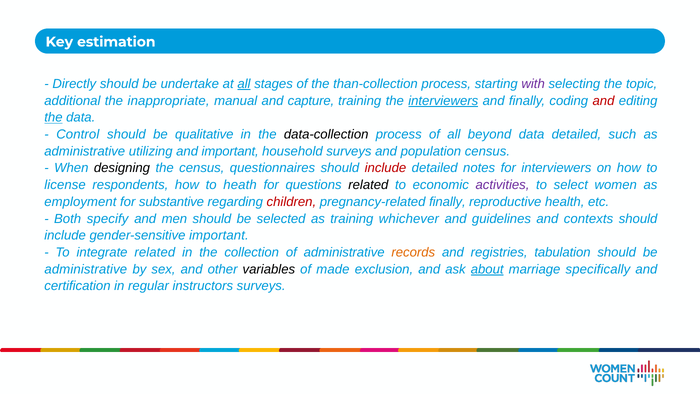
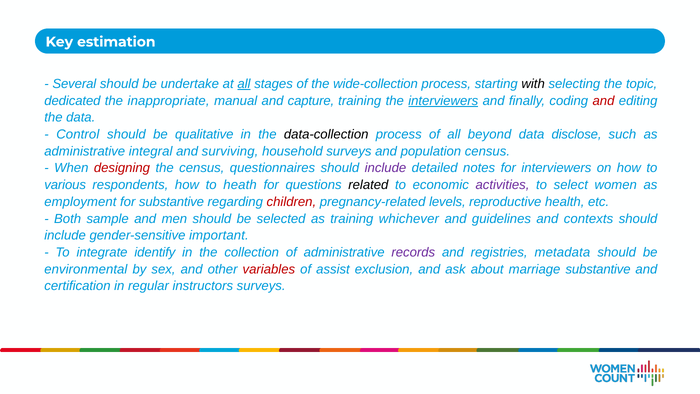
Directly: Directly -> Several
than-collection: than-collection -> wide-collection
with colour: purple -> black
additional: additional -> dedicated
the at (53, 117) underline: present -> none
data detailed: detailed -> disclose
utilizing: utilizing -> integral
and important: important -> surviving
designing colour: black -> red
include at (385, 168) colour: red -> purple
license: license -> various
pregnancy-related finally: finally -> levels
specify: specify -> sample
integrate related: related -> identify
records colour: orange -> purple
tabulation: tabulation -> metadata
administrative at (86, 269): administrative -> environmental
variables colour: black -> red
made: made -> assist
about underline: present -> none
marriage specifically: specifically -> substantive
